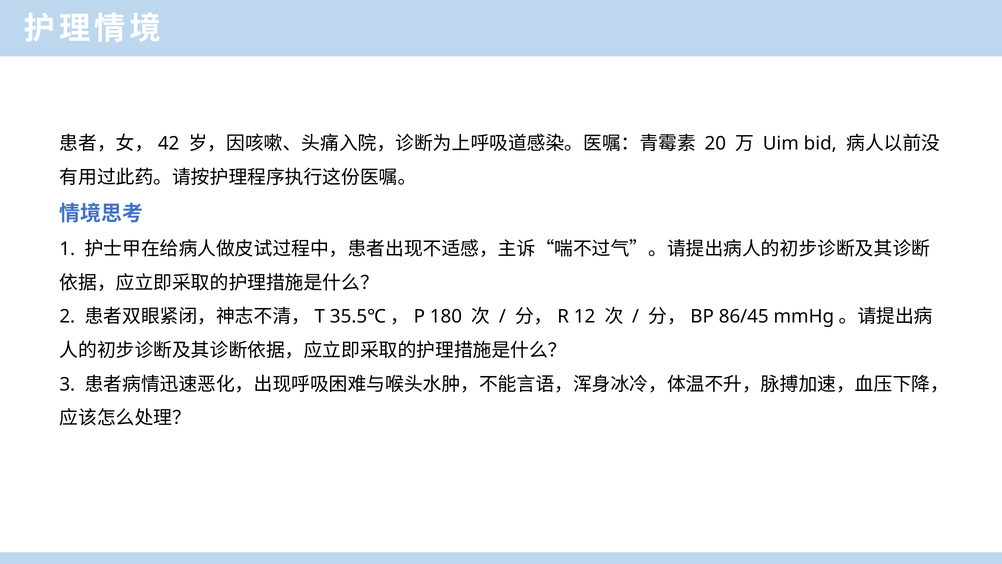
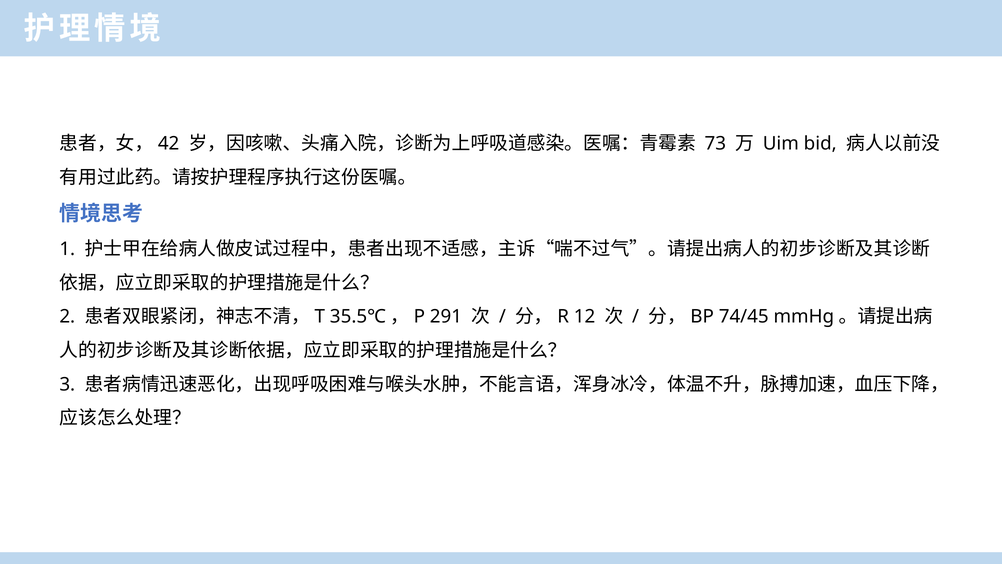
20: 20 -> 73
180: 180 -> 291
86/45: 86/45 -> 74/45
